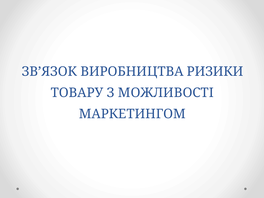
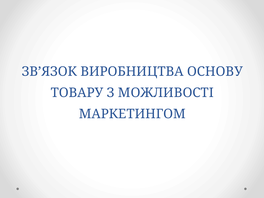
РИЗИКИ: РИЗИКИ -> ОСНОВУ
